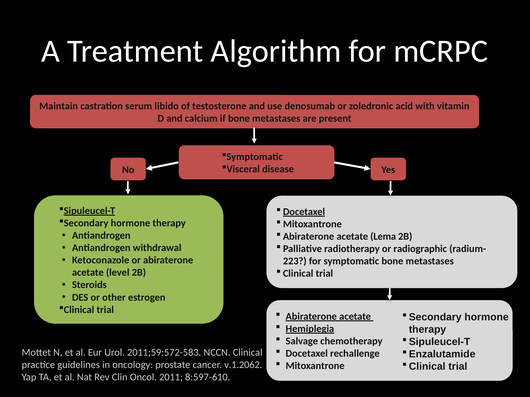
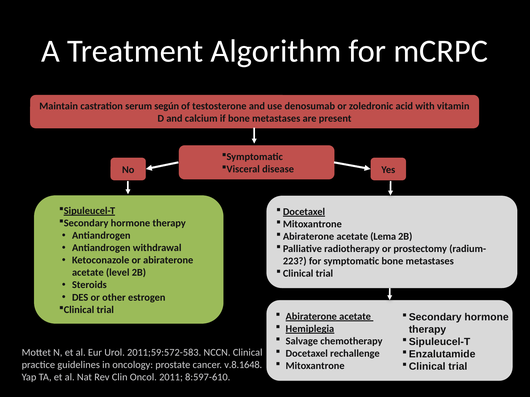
libido: libido -> según
radiographic: radiographic -> prostectomy
v.1.2062: v.1.2062 -> v.8.1648
